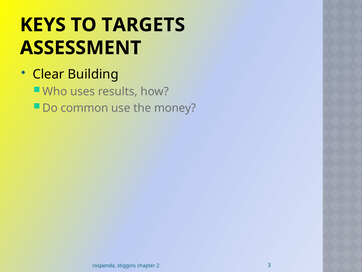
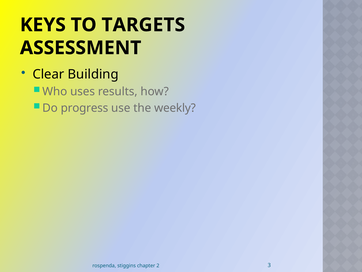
common: common -> progress
money: money -> weekly
